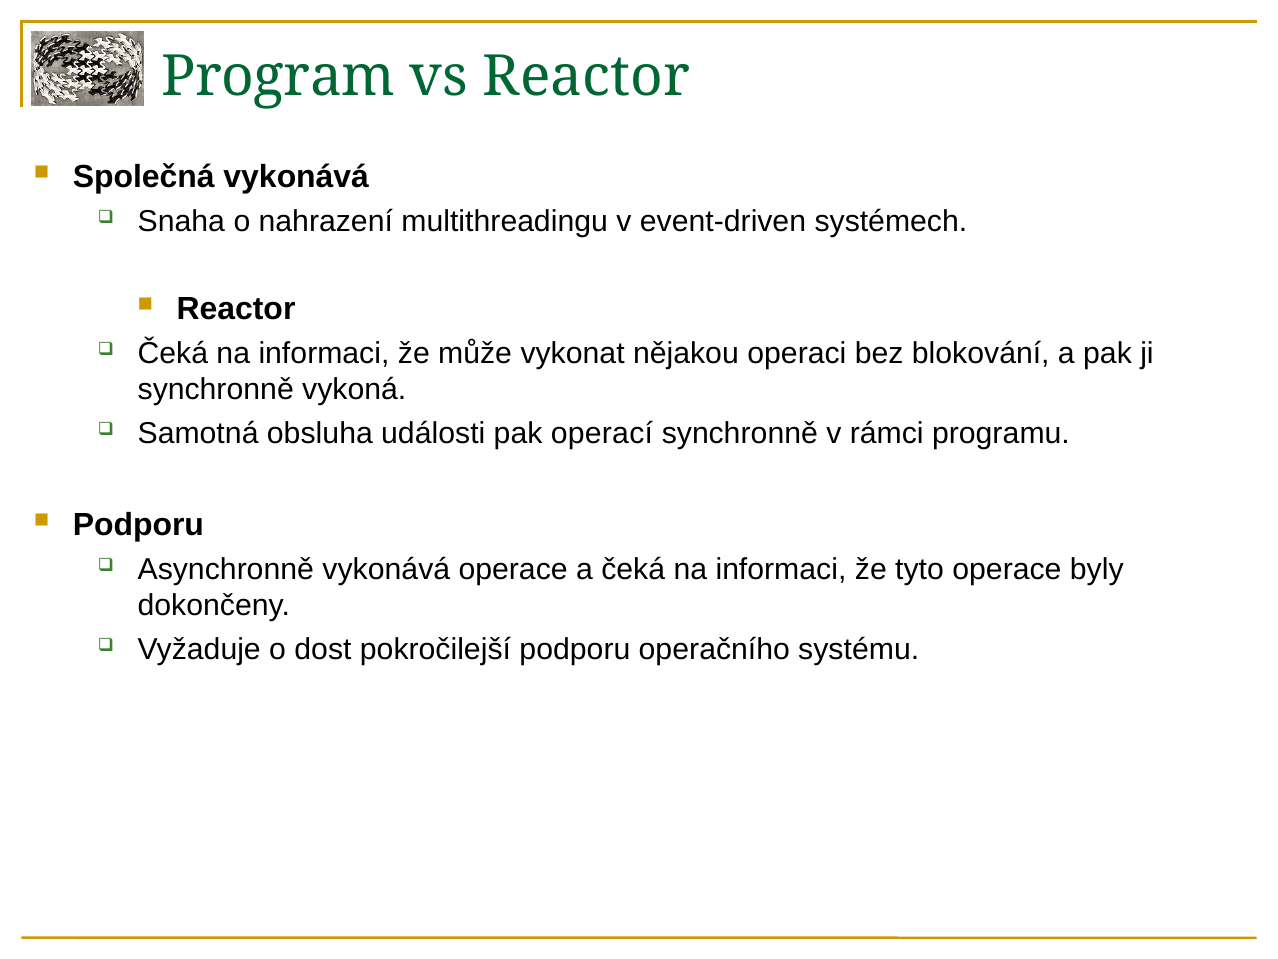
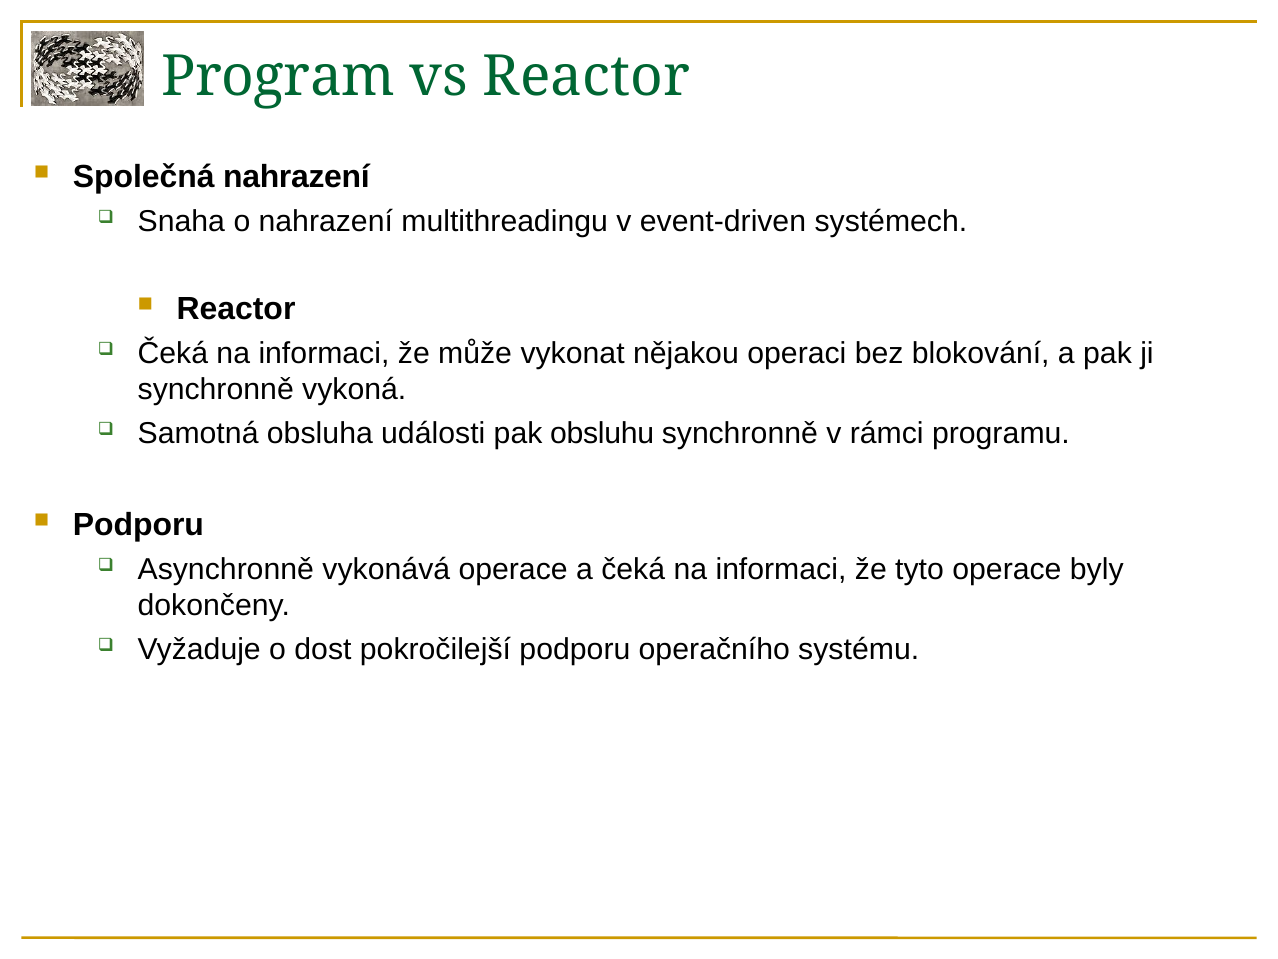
Společná vykonává: vykonává -> nahrazení
operací: operací -> obsluhu
